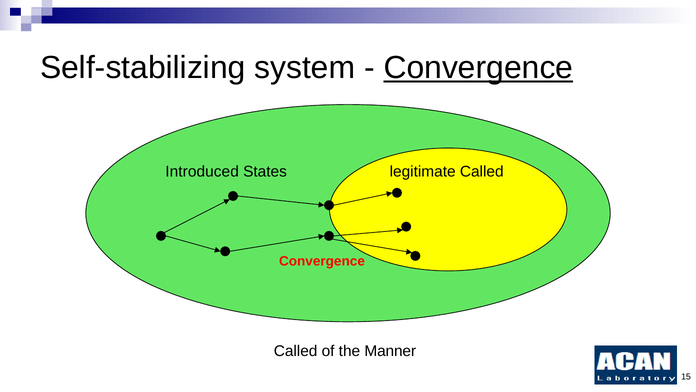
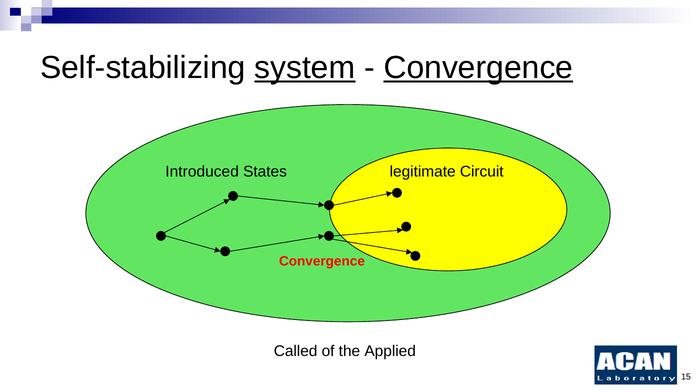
system underline: none -> present
legitimate Called: Called -> Circuit
Manner: Manner -> Applied
